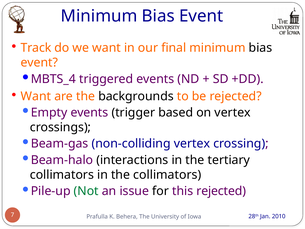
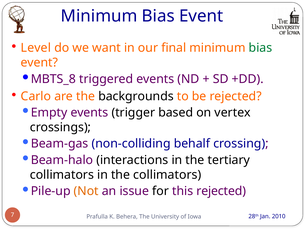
Track: Track -> Level
bias at (260, 48) colour: black -> green
MBTS_4: MBTS_4 -> MBTS_8
Want at (36, 96): Want -> Carlo
non-colliding vertex: vertex -> behalf
Not colour: green -> orange
